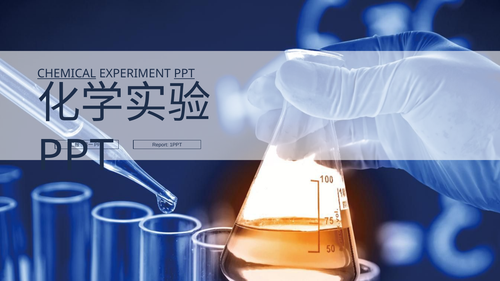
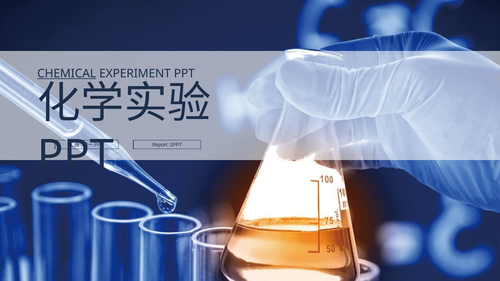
PPT at (184, 74) underline: present -> none
